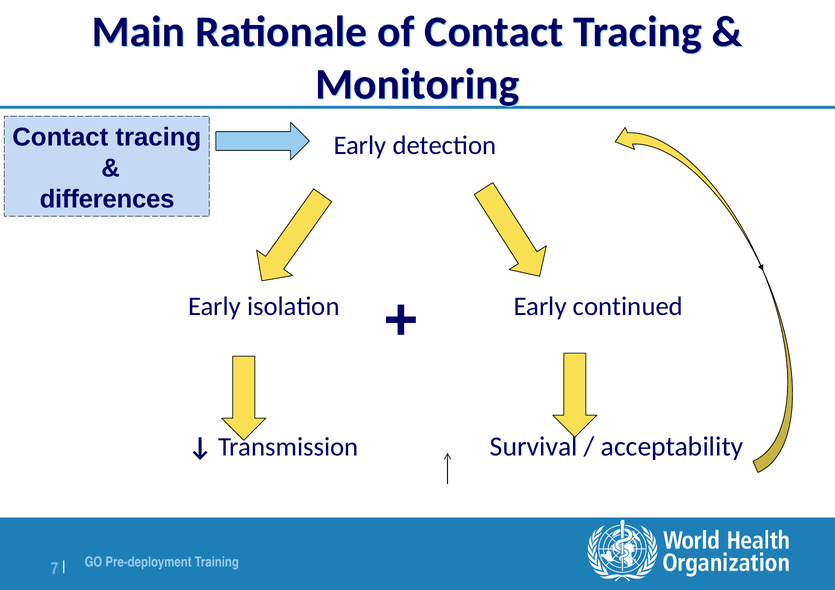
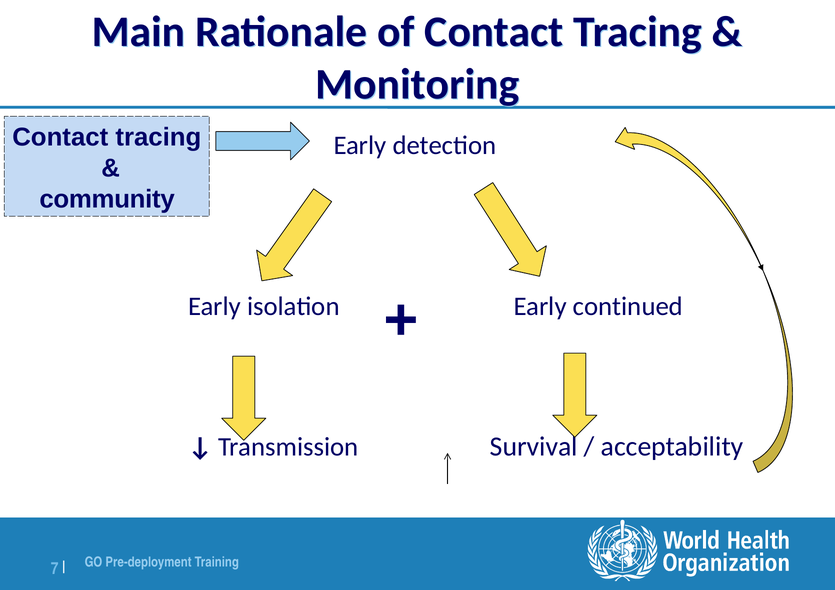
differences: differences -> community
